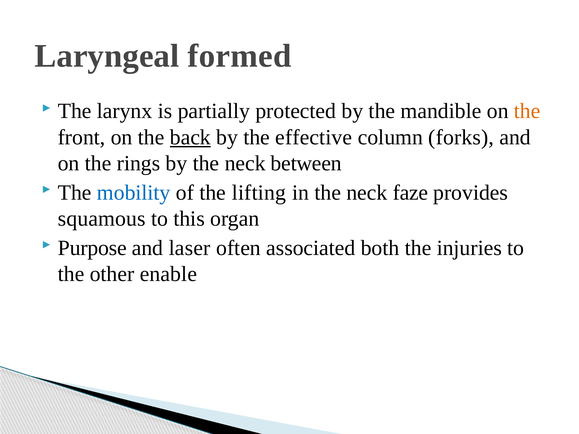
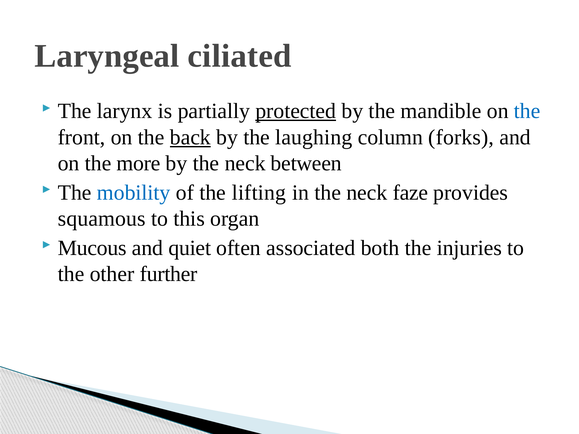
formed: formed -> ciliated
protected underline: none -> present
the at (527, 111) colour: orange -> blue
effective: effective -> laughing
rings: rings -> more
Purpose: Purpose -> Mucous
laser: laser -> quiet
enable: enable -> further
